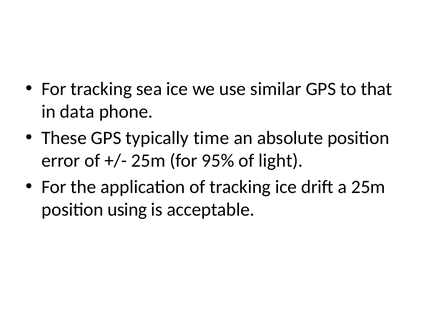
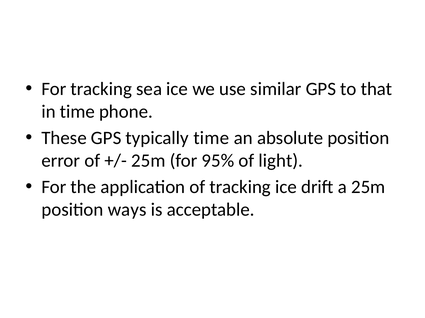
in data: data -> time
using: using -> ways
